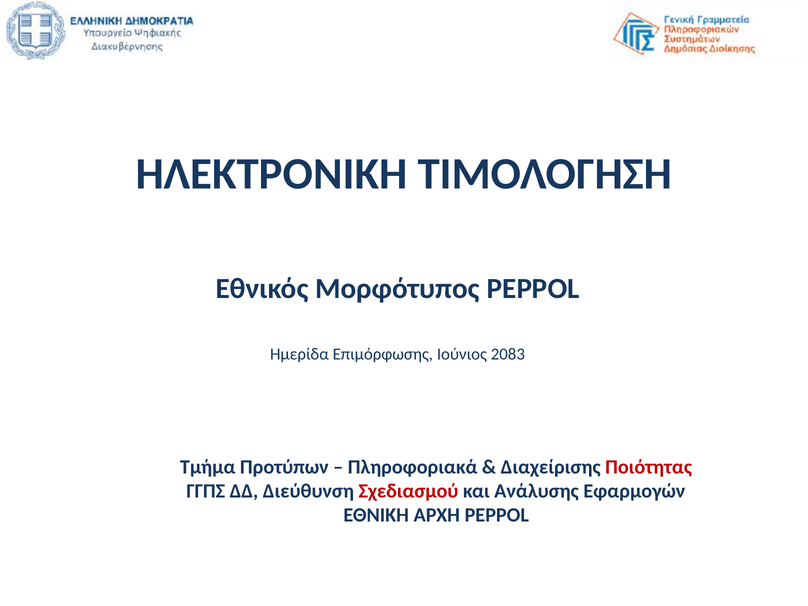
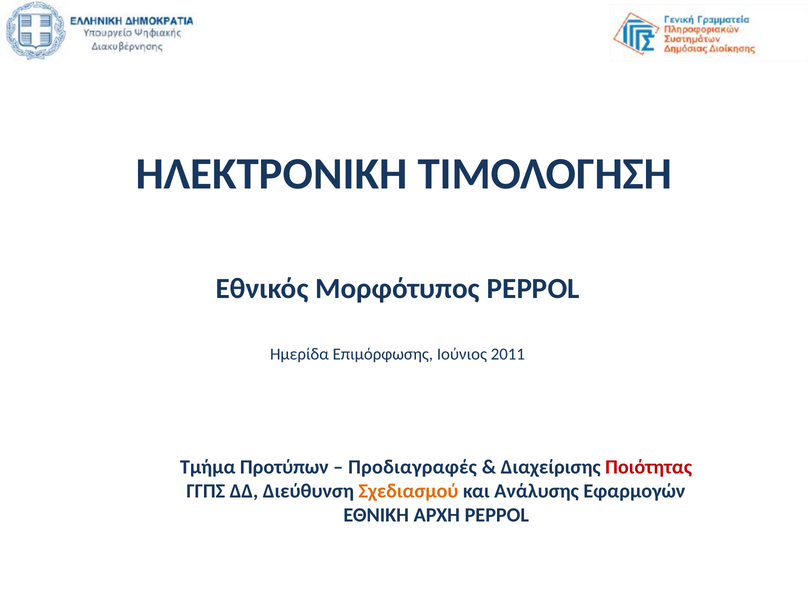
2083: 2083 -> 2011
Πληροφοριακά: Πληροφοριακά -> Προδιαγραφές
Σχεδιασμού colour: red -> orange
